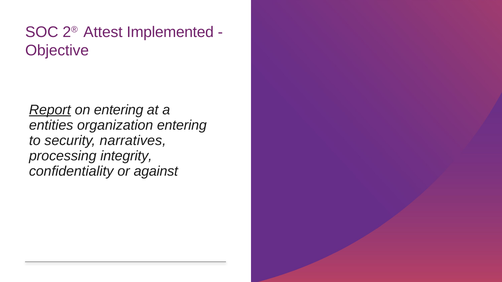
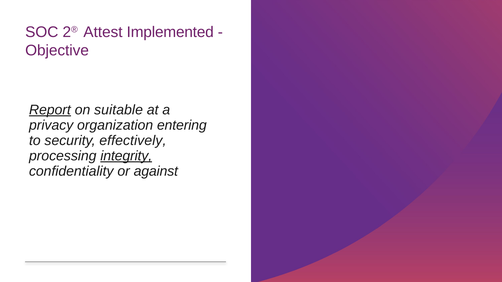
on entering: entering -> suitable
entities: entities -> privacy
narratives: narratives -> effectively
integrity underline: none -> present
